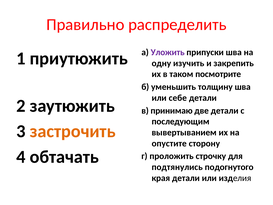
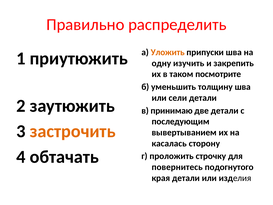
Уложить colour: purple -> orange
себе: себе -> сели
опустите: опустите -> касалась
подтянулись: подтянулись -> повернитесь
